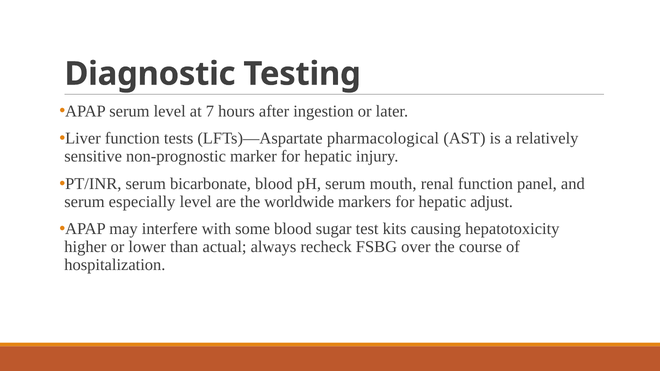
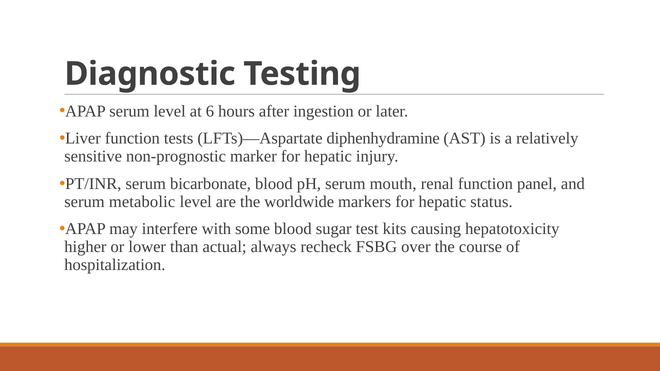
7: 7 -> 6
pharmacological: pharmacological -> diphenhydramine
especially: especially -> metabolic
adjust: adjust -> status
